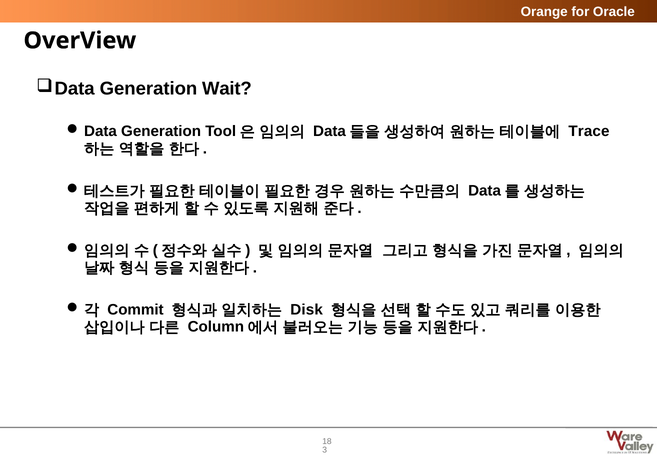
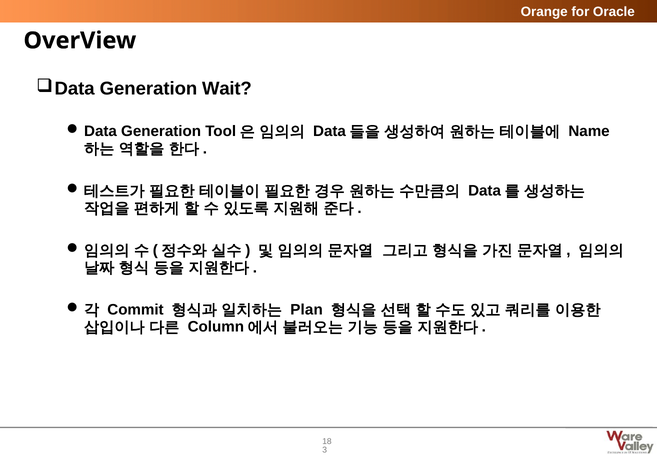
Trace: Trace -> Name
Disk: Disk -> Plan
